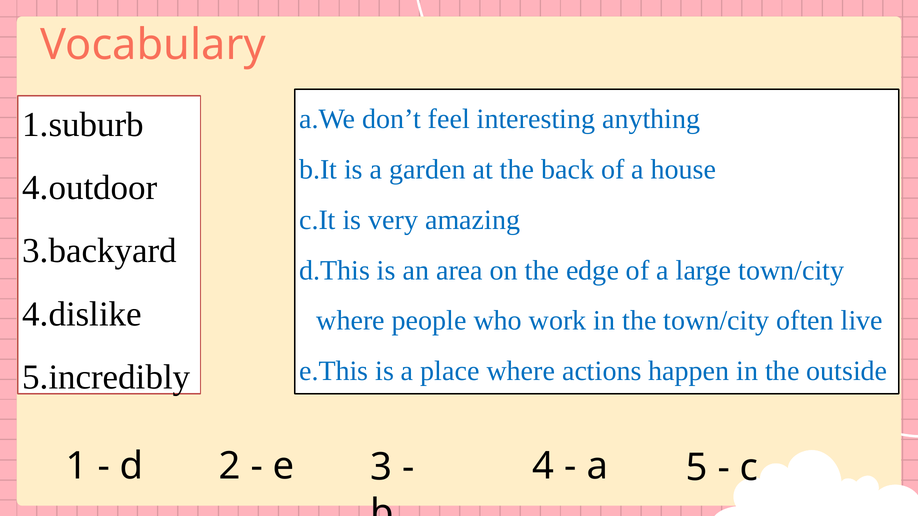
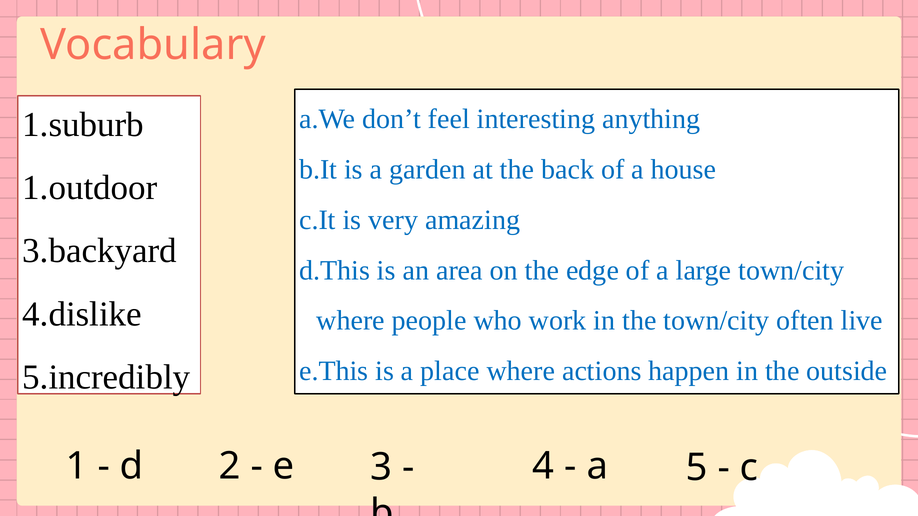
4.outdoor: 4.outdoor -> 1.outdoor
